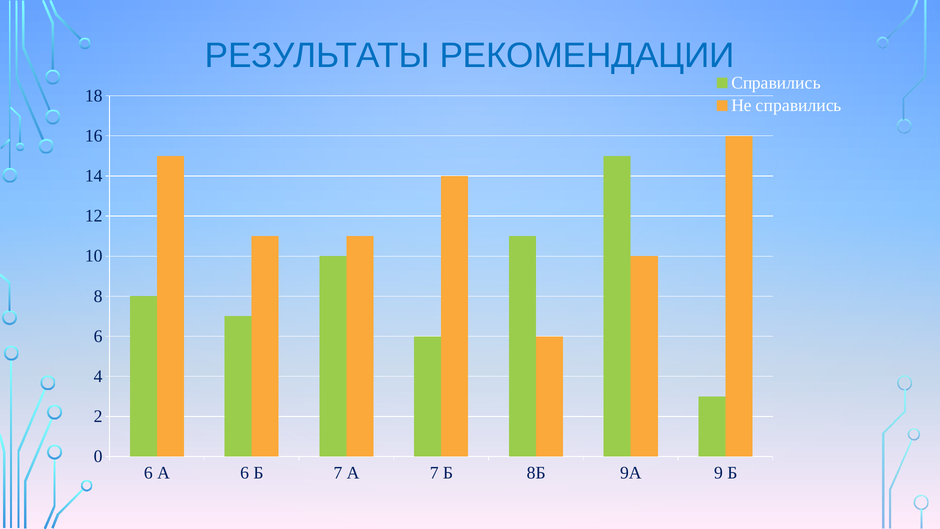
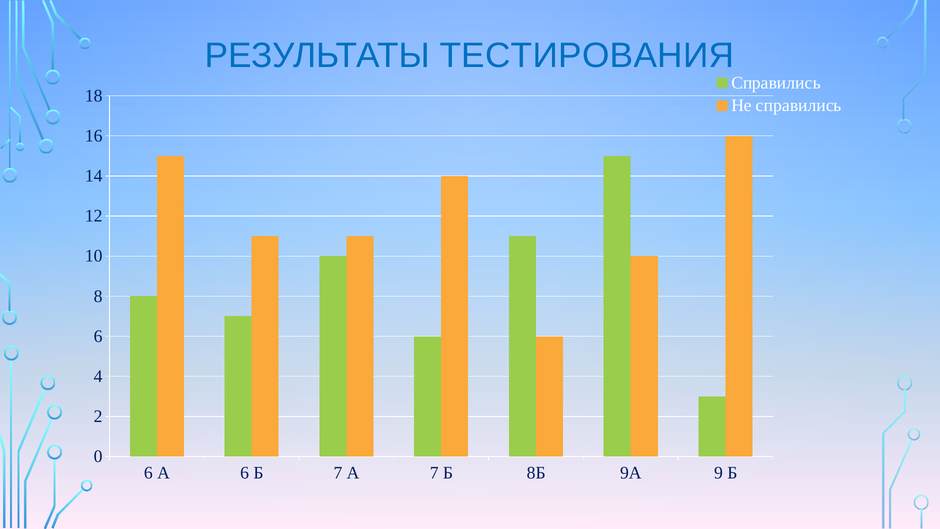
РЕКОМЕНДАЦИИ: РЕКОМЕНДАЦИИ -> ТЕСТИРОВАНИЯ
